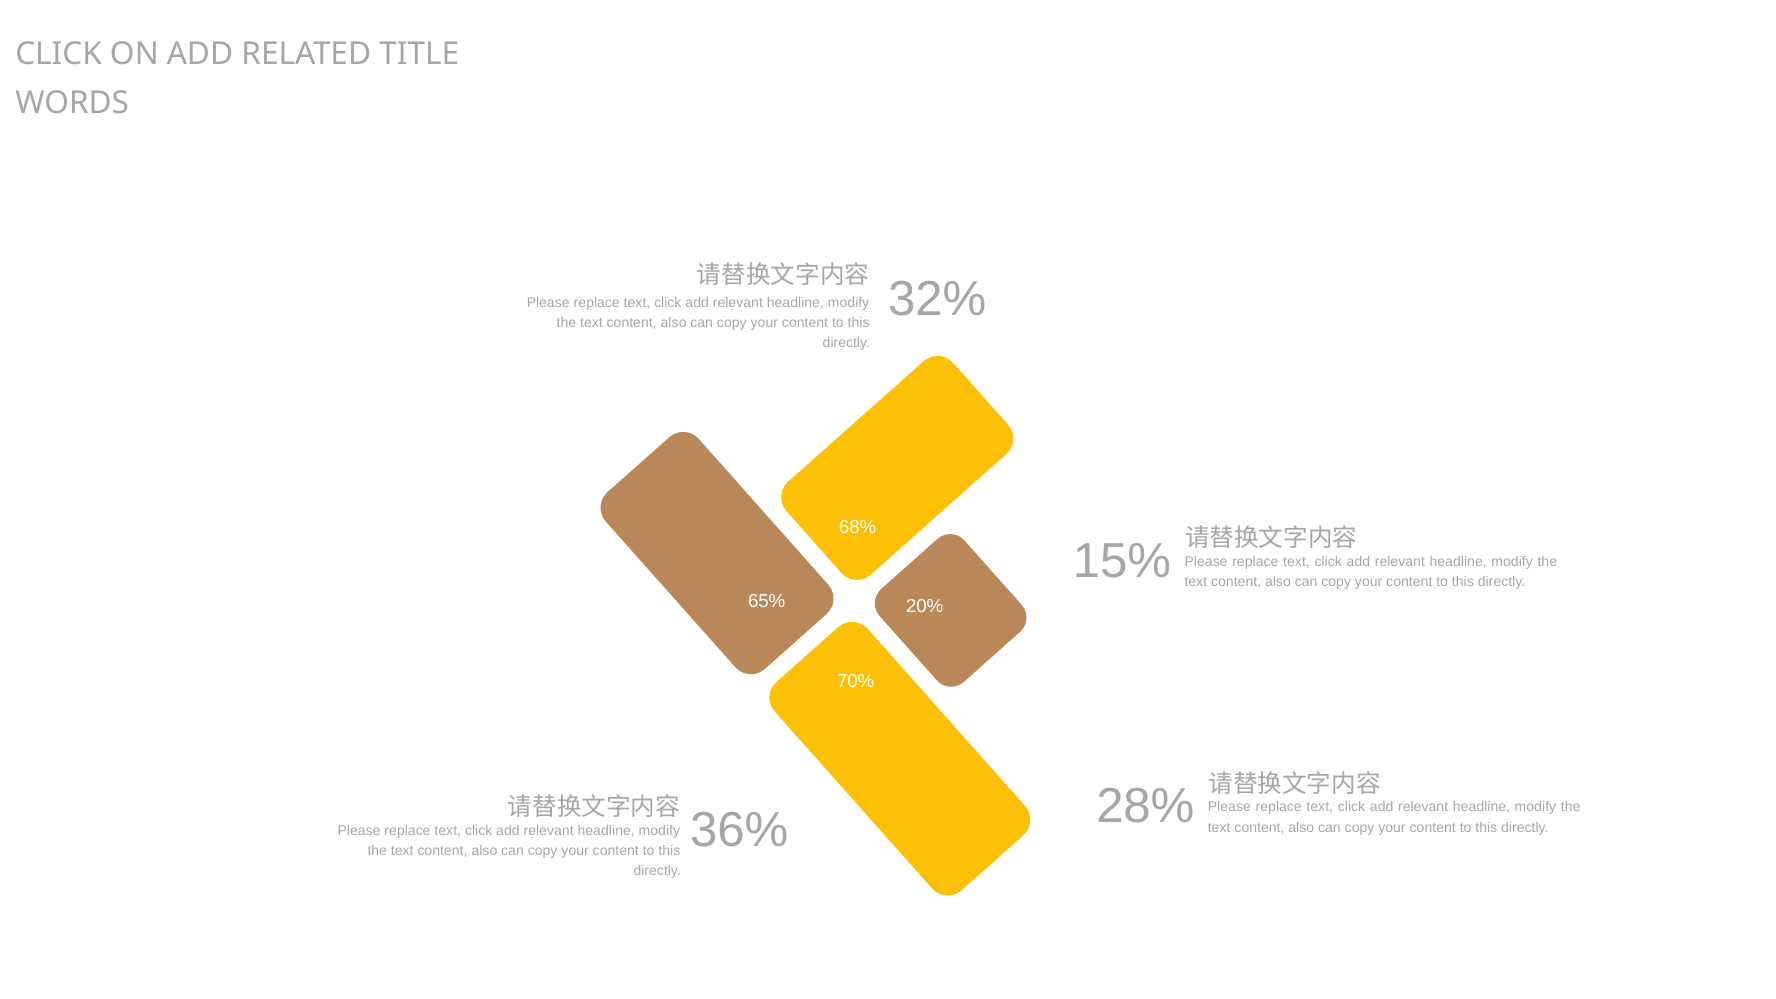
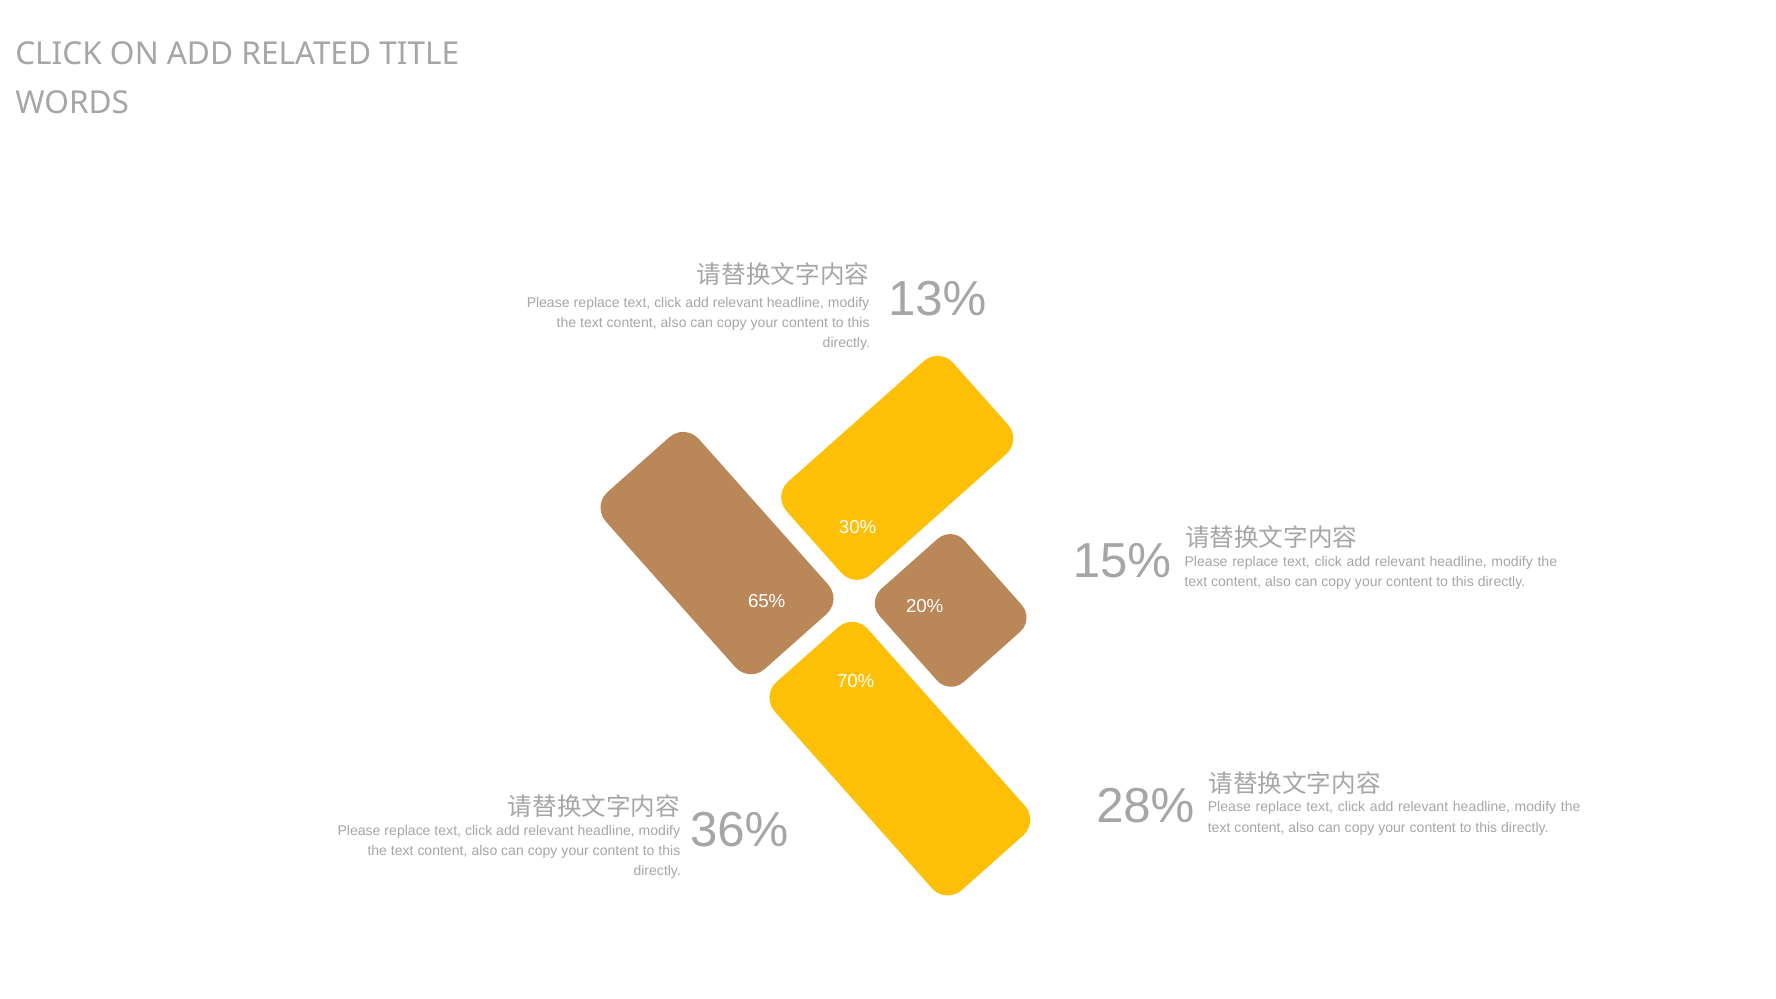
32%: 32% -> 13%
68%: 68% -> 30%
